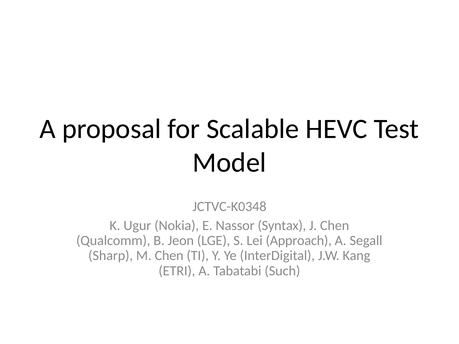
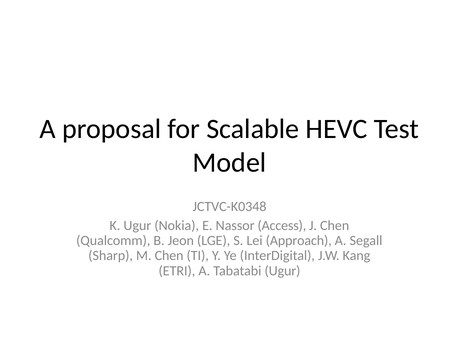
Syntax: Syntax -> Access
Tabatabi Such: Such -> Ugur
